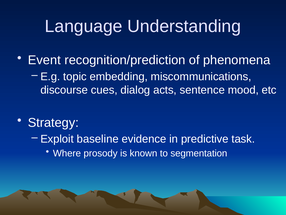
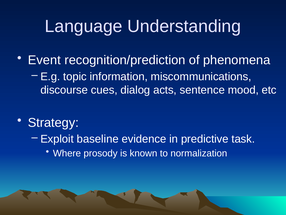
embedding: embedding -> information
segmentation: segmentation -> normalization
